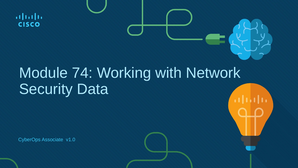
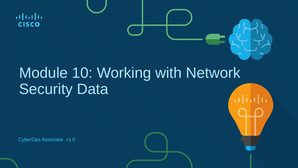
74: 74 -> 10
